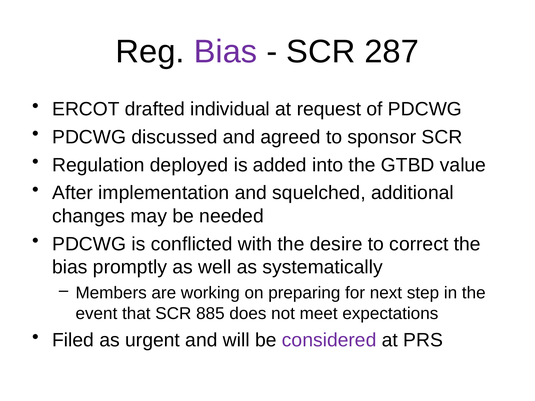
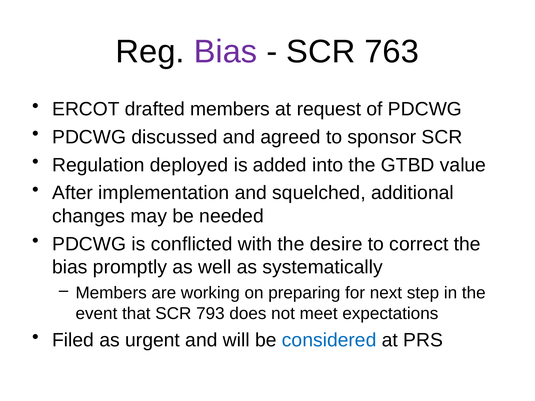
287: 287 -> 763
drafted individual: individual -> members
885: 885 -> 793
considered colour: purple -> blue
